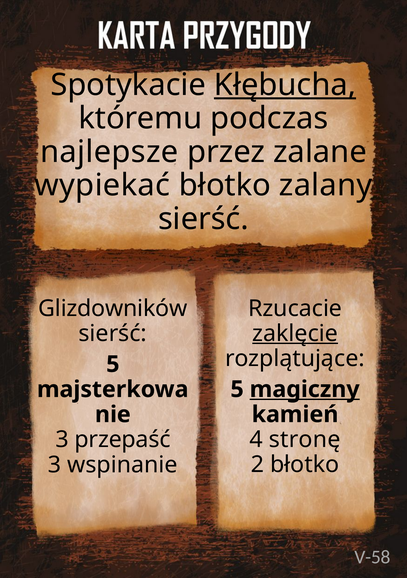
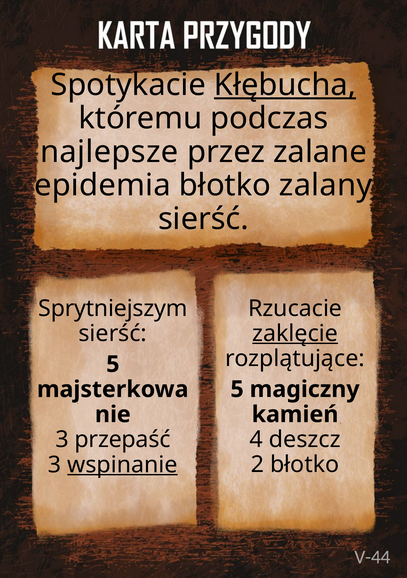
wypiekać: wypiekać -> epidemia
Glizdowników: Glizdowników -> Sprytniejszym
magiczny underline: present -> none
stronę: stronę -> deszcz
wspinanie underline: none -> present
V-58: V-58 -> V-44
